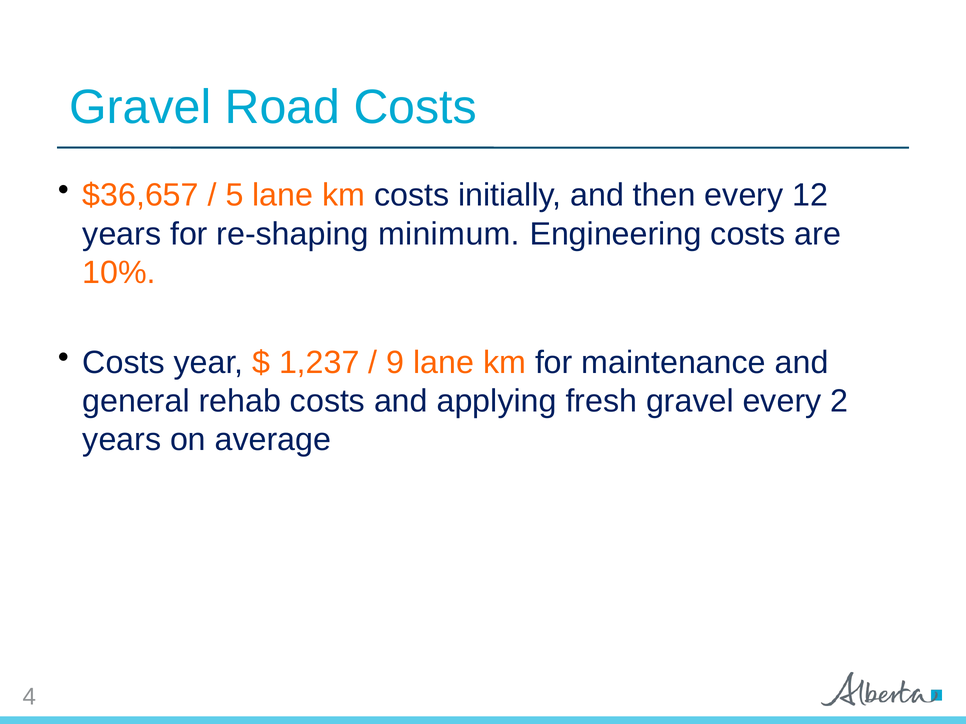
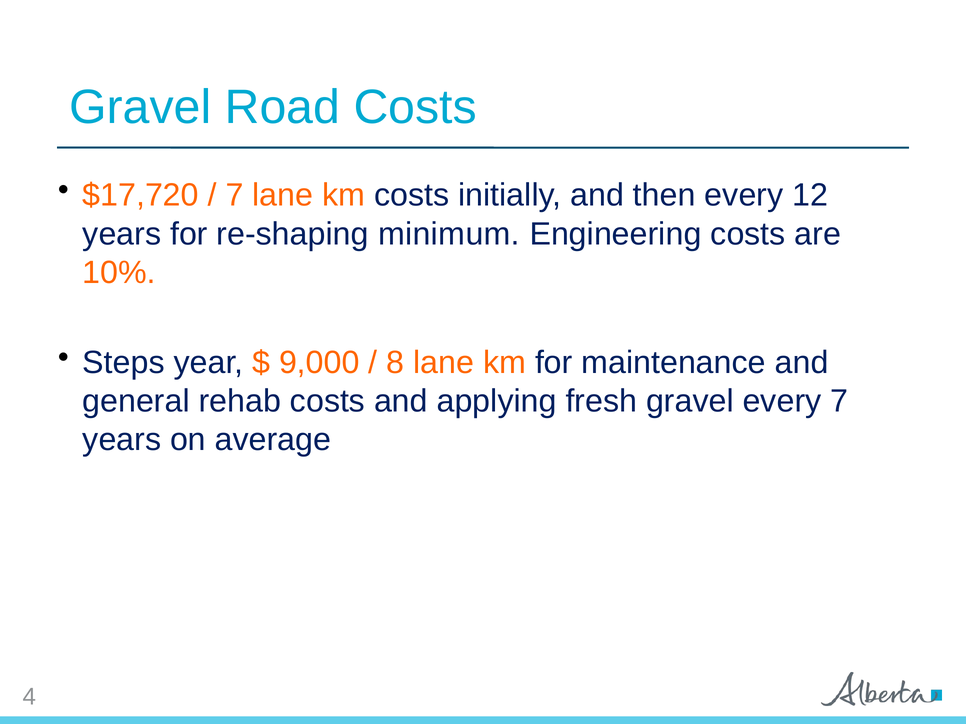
$36,657: $36,657 -> $17,720
5 at (234, 195): 5 -> 7
Costs at (124, 363): Costs -> Steps
1,237: 1,237 -> 9,000
9: 9 -> 8
every 2: 2 -> 7
